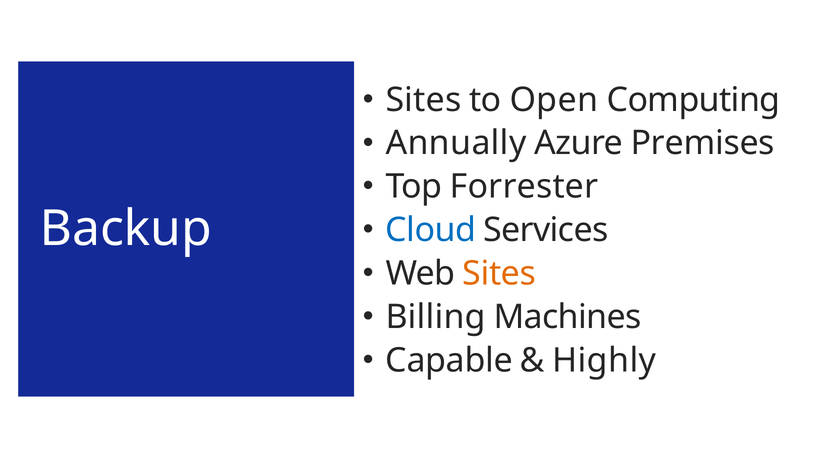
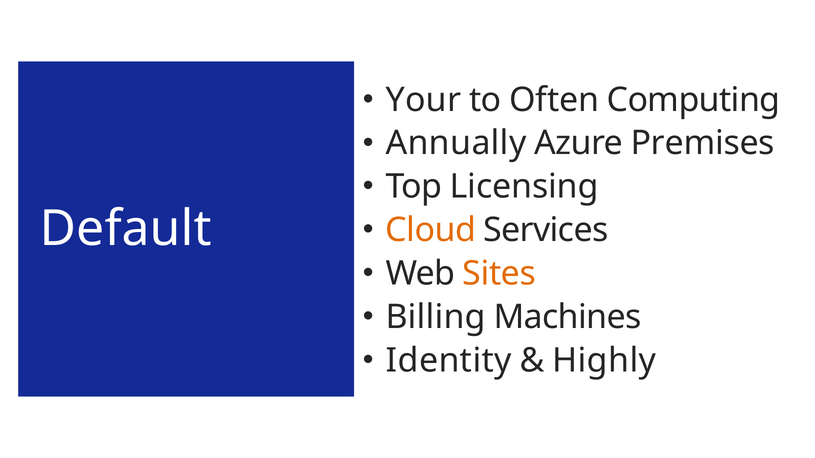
Sites at (423, 100): Sites -> Your
Open: Open -> Often
Forrester: Forrester -> Licensing
Cloud colour: blue -> orange
Backup: Backup -> Default
Capable: Capable -> Identity
